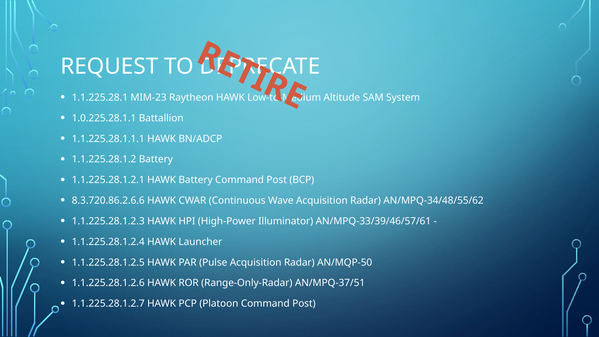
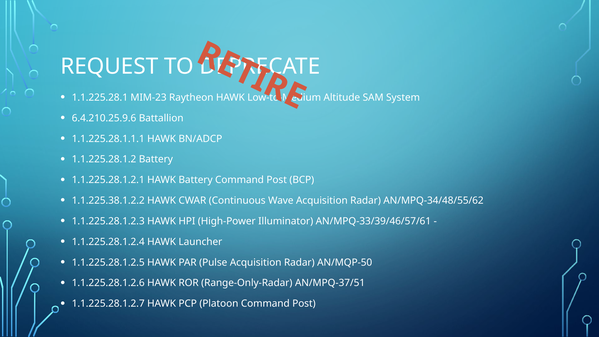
1.0.225.28.1.1: 1.0.225.28.1.1 -> 6.4.210.25.9.6
8.3.720.86.2.6.6: 8.3.720.86.2.6.6 -> 1.1.225.38.1.2.2
